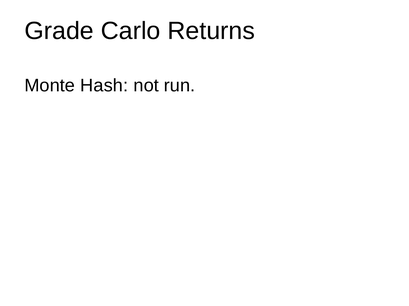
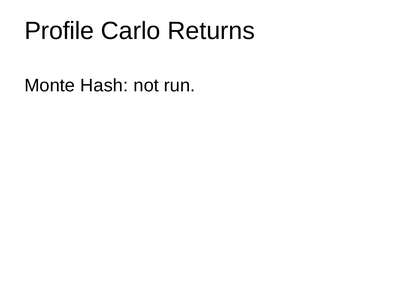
Grade: Grade -> Profile
